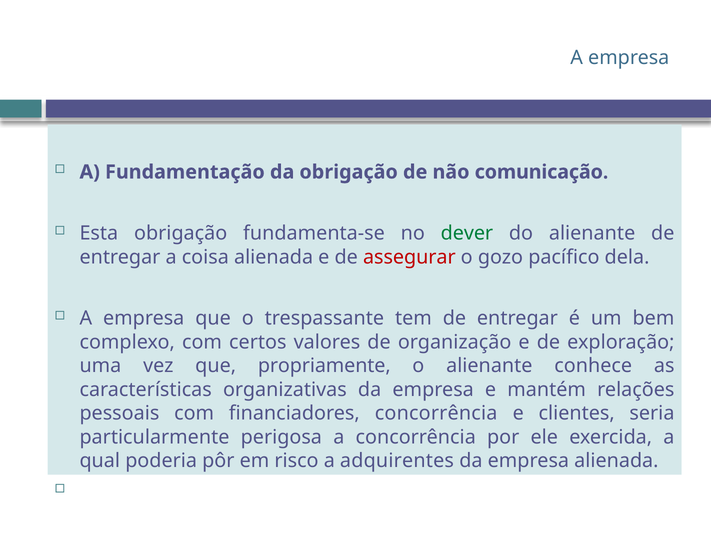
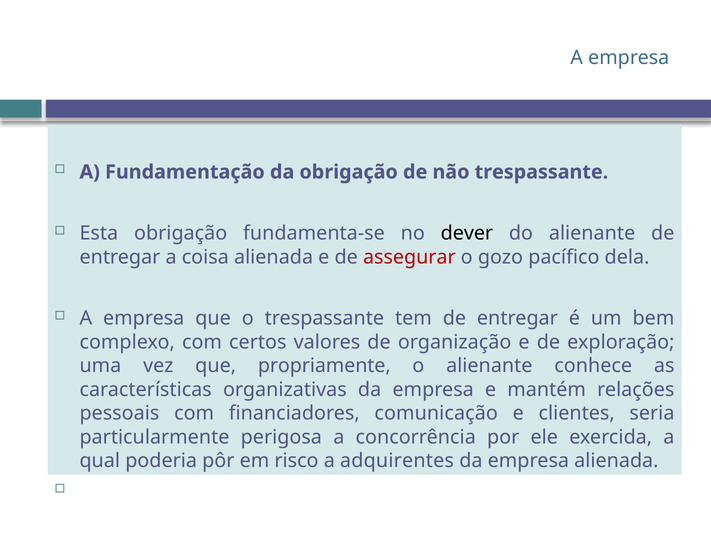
não comunicação: comunicação -> trespassante
dever colour: green -> black
financiadores concorrência: concorrência -> comunicação
